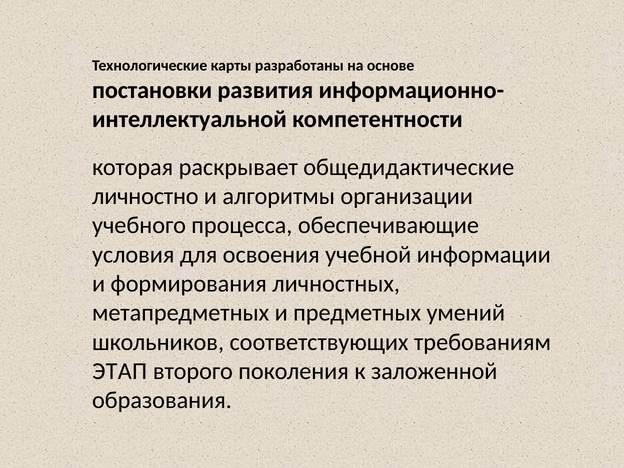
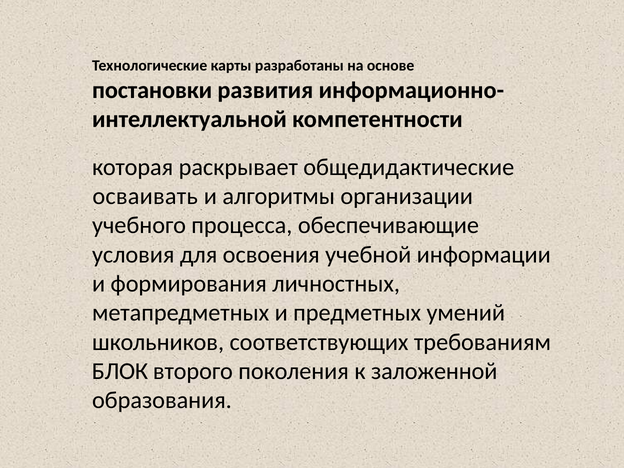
личностно: личностно -> осваивать
ЭТАП: ЭТАП -> БЛОК
